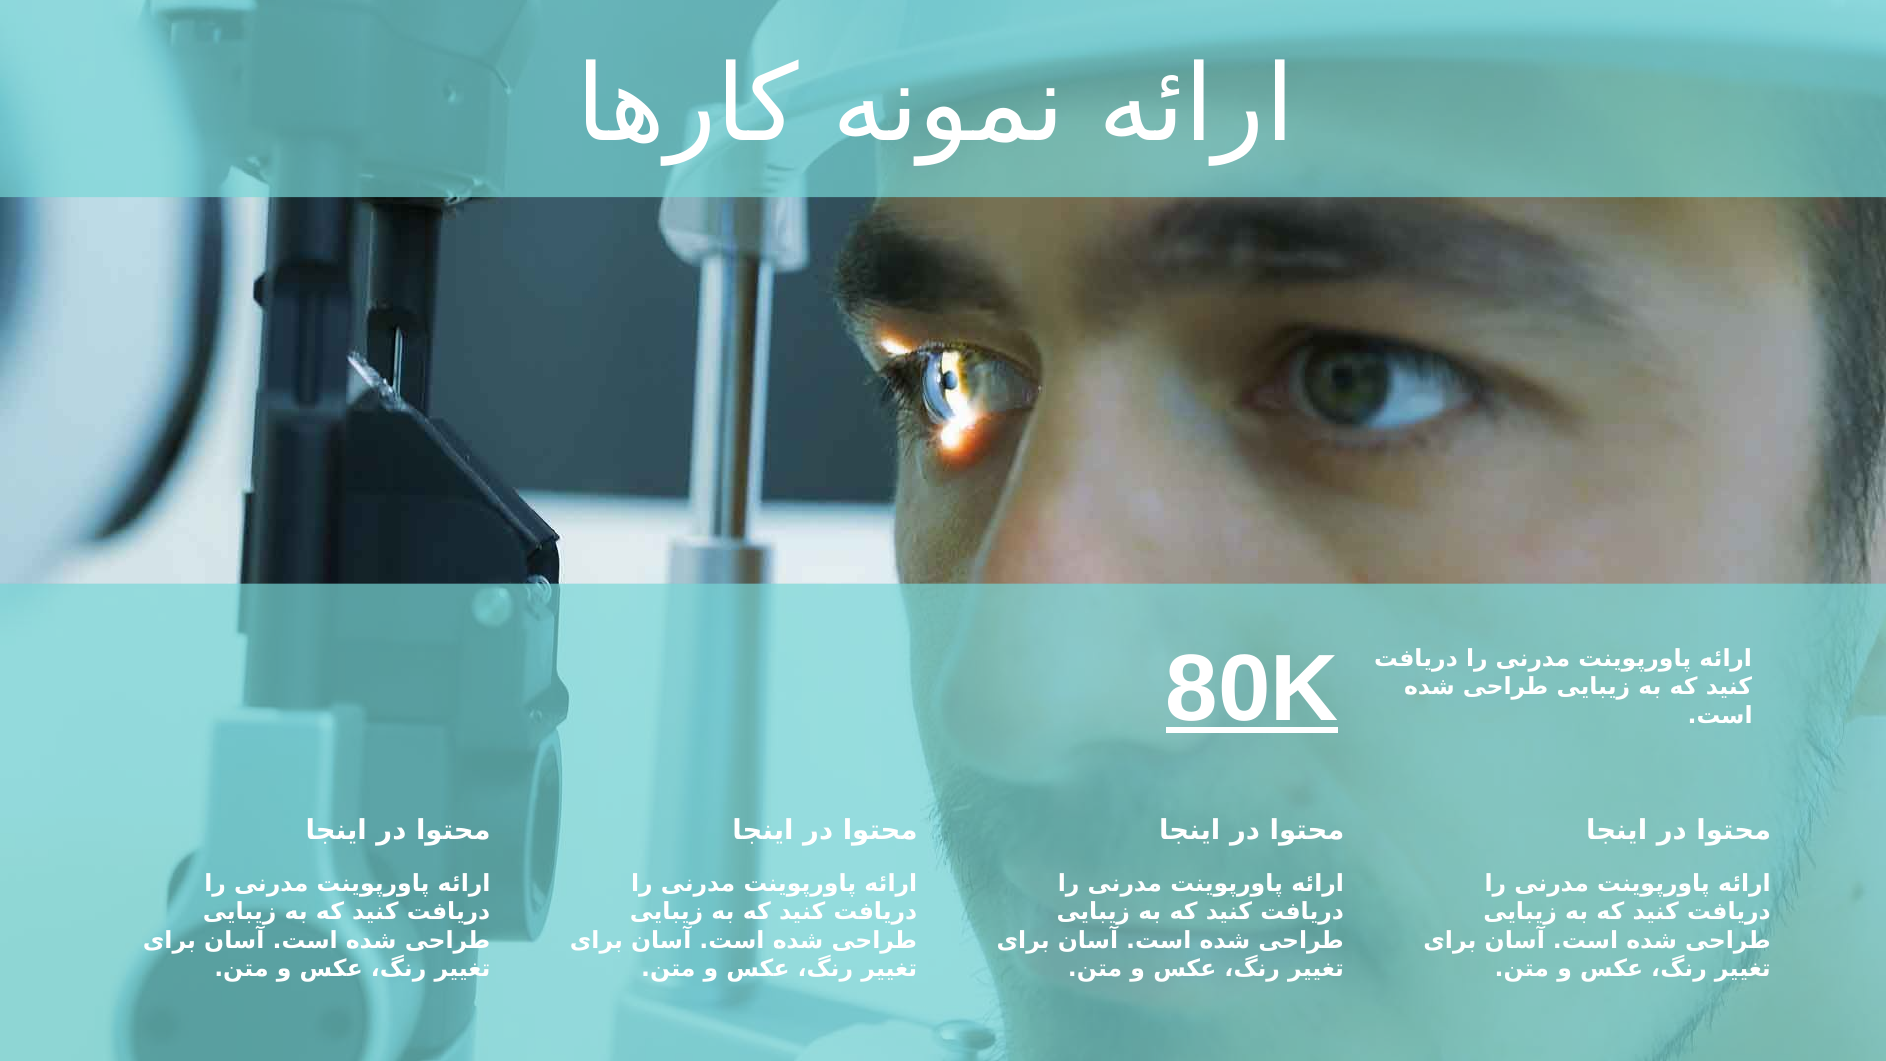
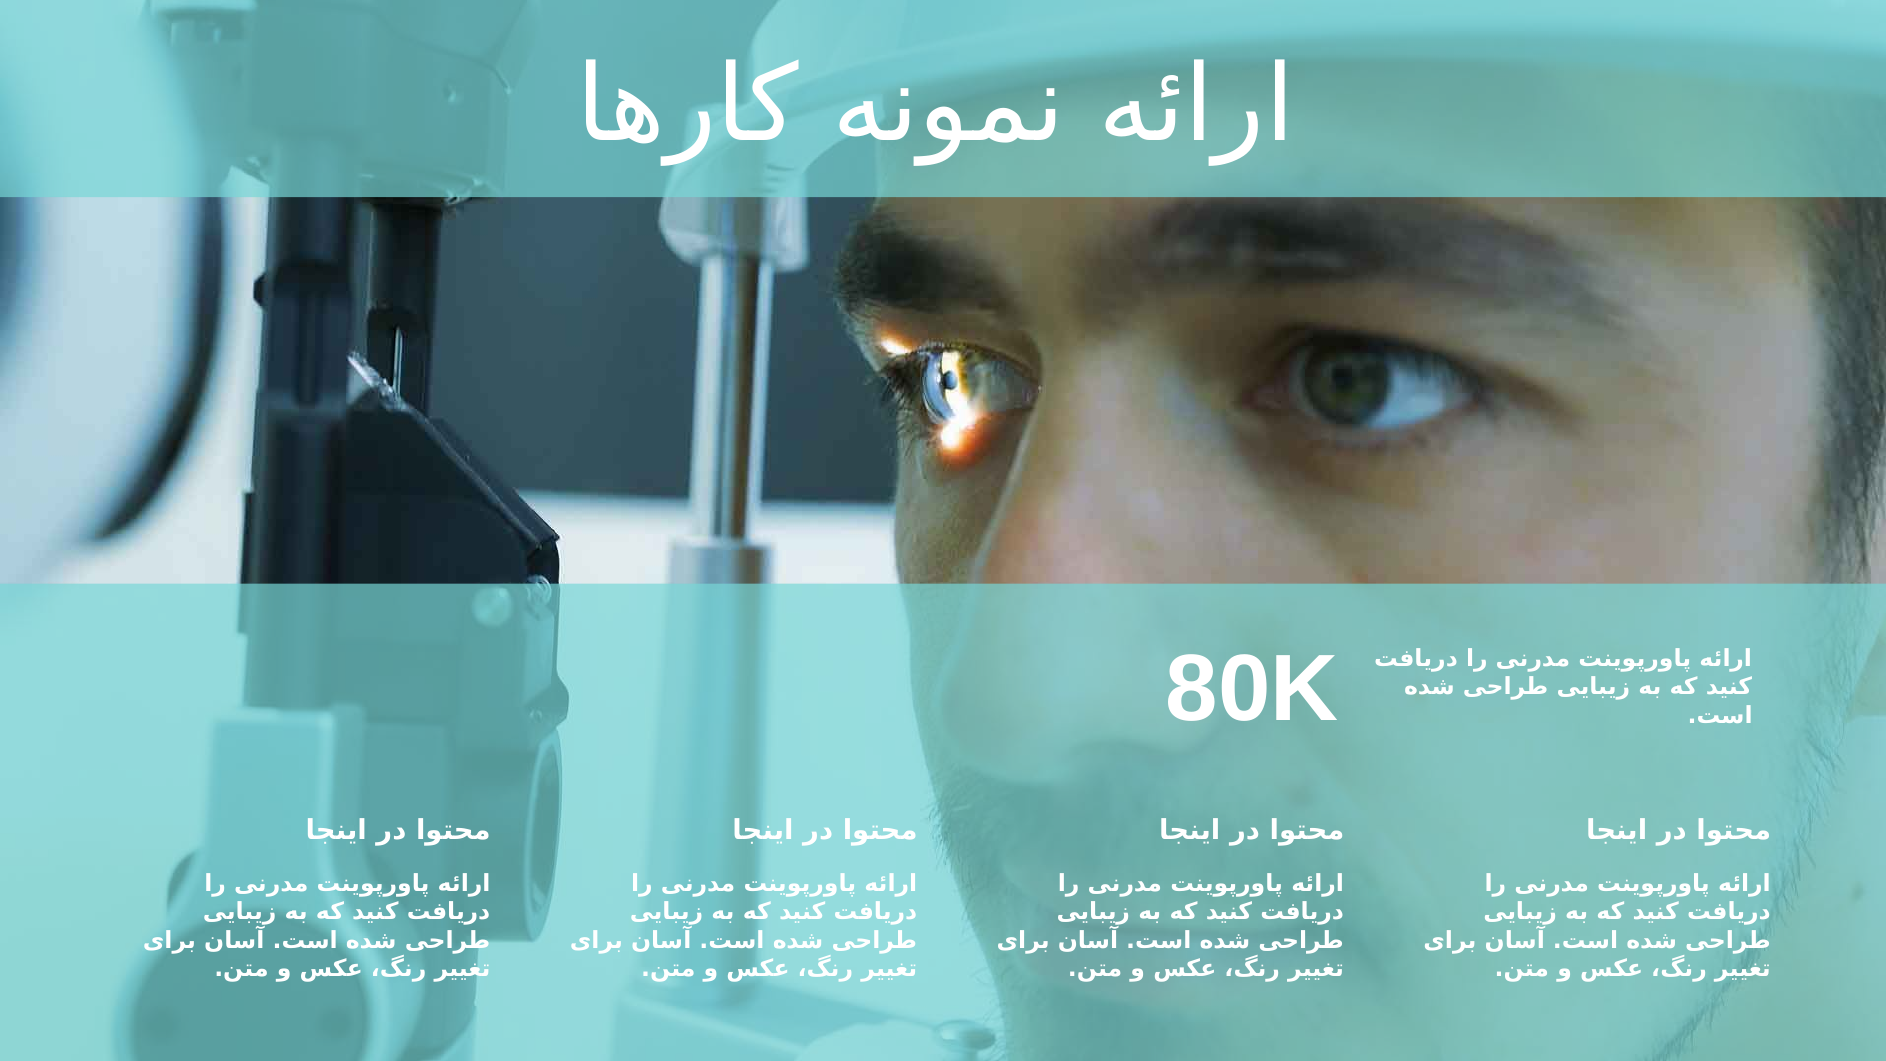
80K underline: present -> none
